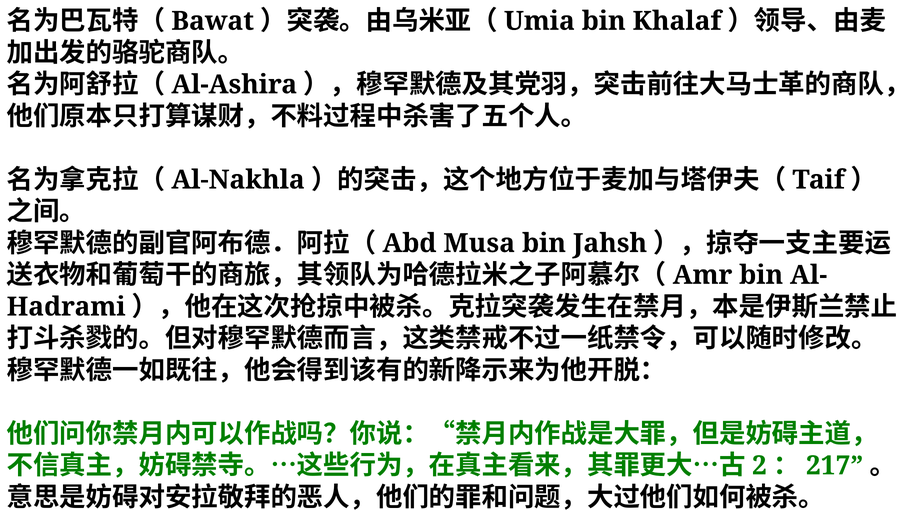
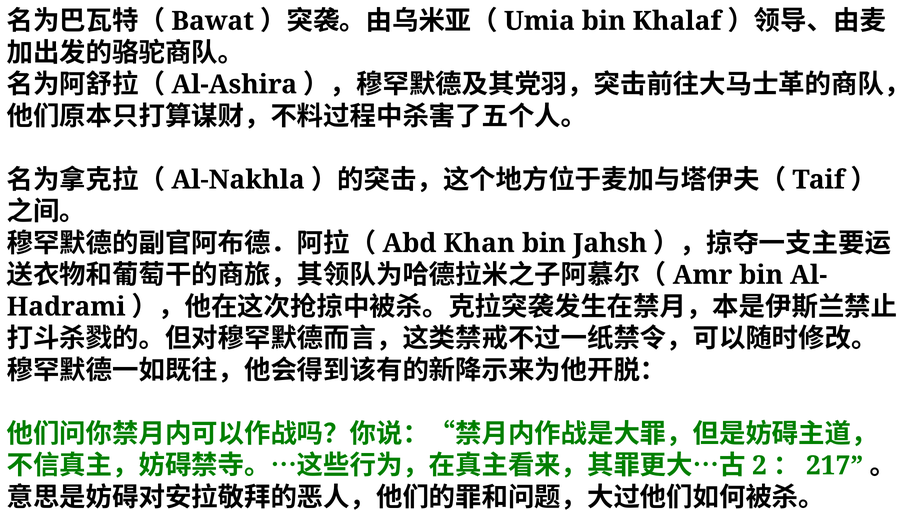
Musa: Musa -> Khan
